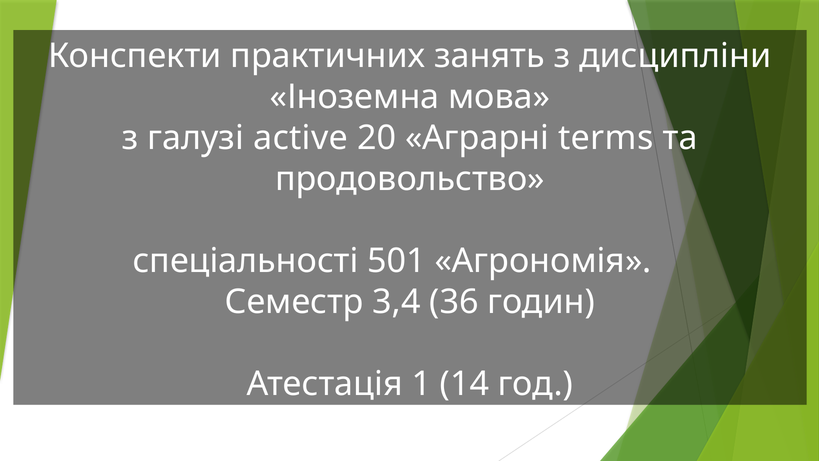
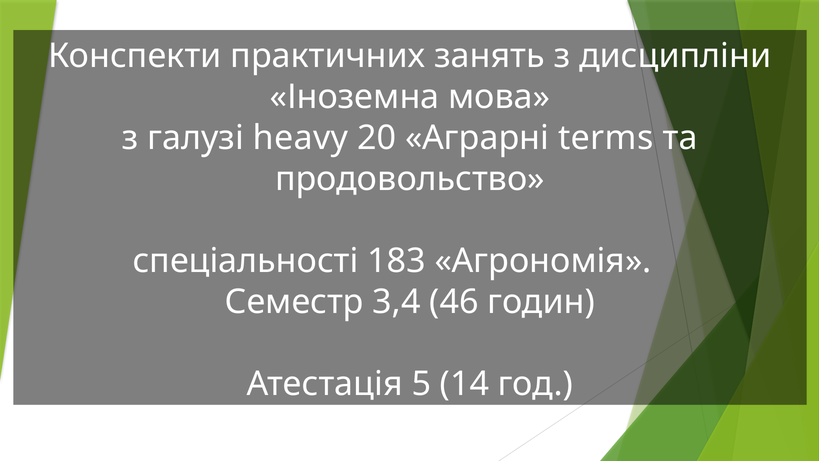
active: active -> heavy
501: 501 -> 183
36: 36 -> 46
1: 1 -> 5
